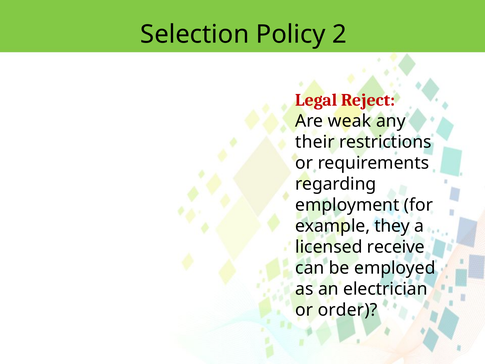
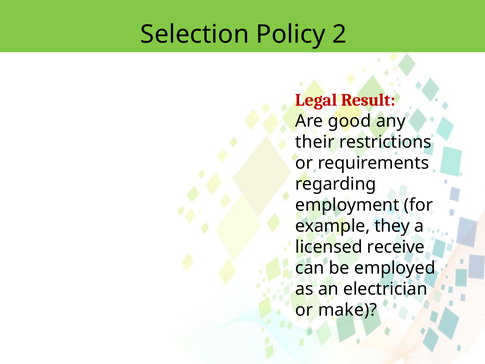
Reject: Reject -> Result
weak: weak -> good
order: order -> make
